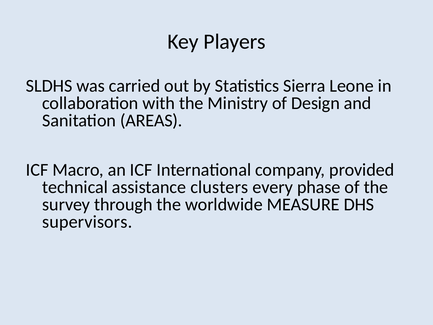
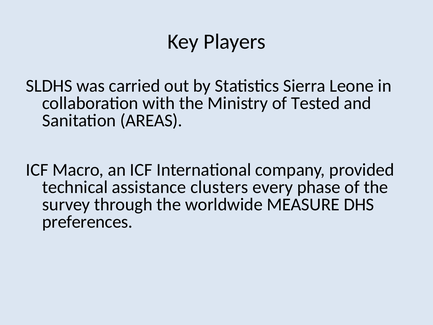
Design: Design -> Tested
supervisors: supervisors -> preferences
